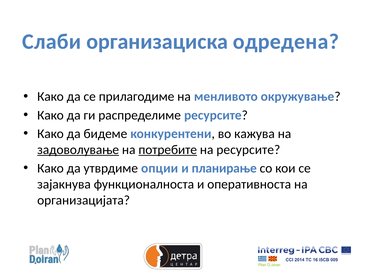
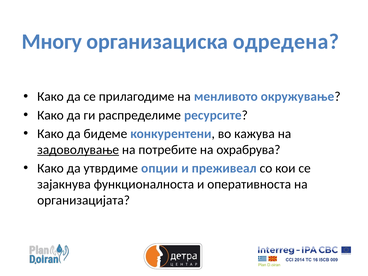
Слаби: Слаби -> Многу
потребите underline: present -> none
на ресурсите: ресурсите -> охрабрува
планирање: планирање -> преживеал
